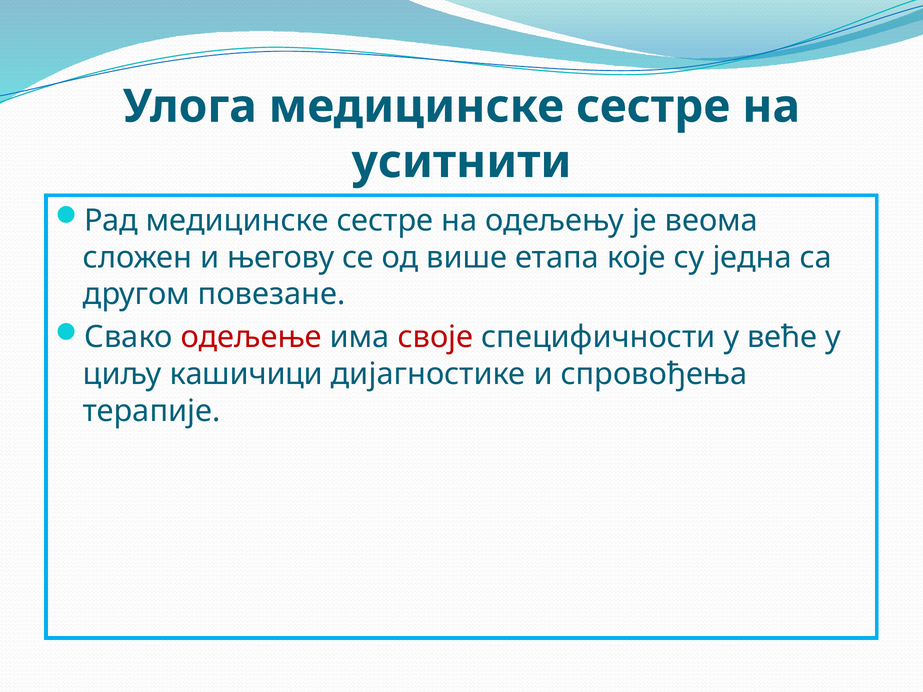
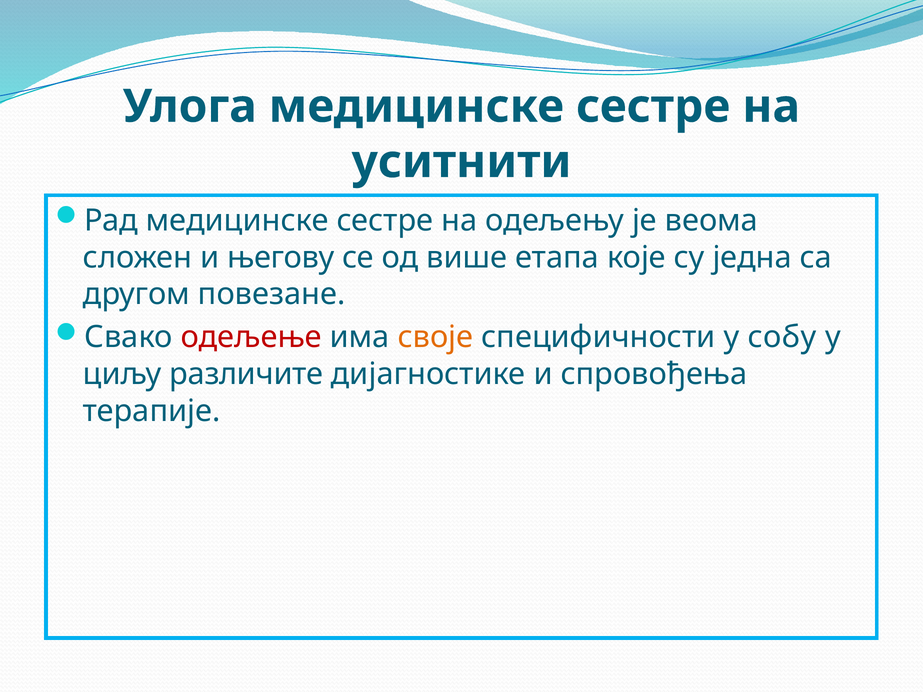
своје colour: red -> orange
веће: веће -> собу
кашичици: кашичици -> различите
